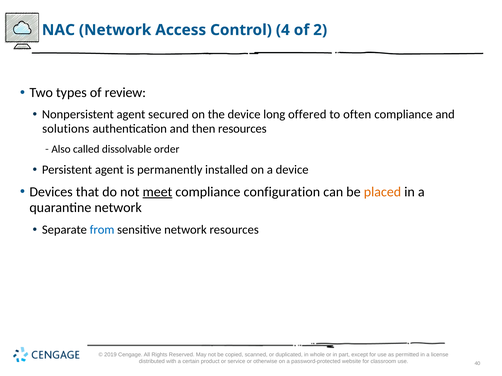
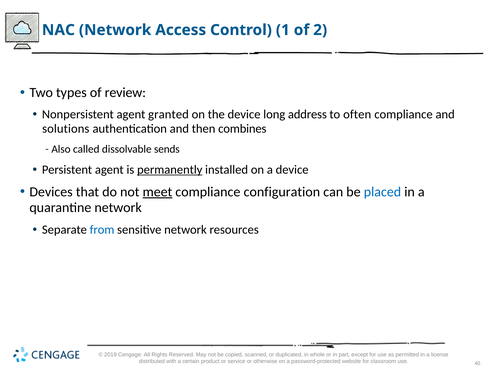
4: 4 -> 1
secured: secured -> granted
offered: offered -> address
then resources: resources -> combines
order: order -> sends
permanently underline: none -> present
placed colour: orange -> blue
